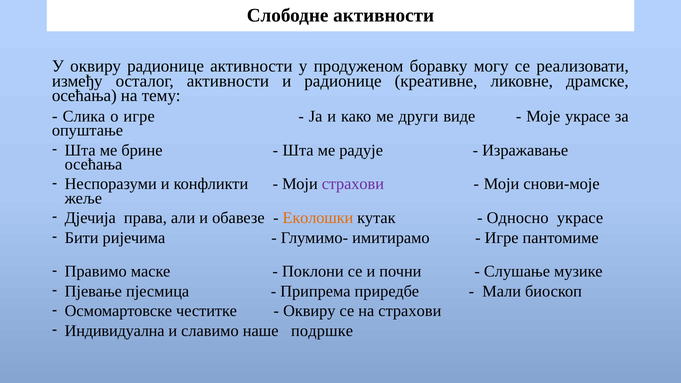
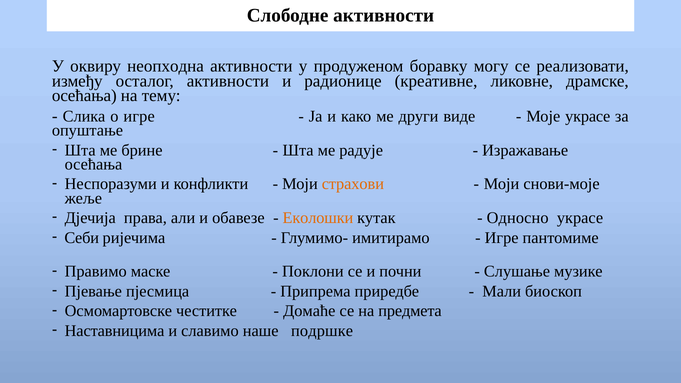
оквиру радионице: радионице -> неопходна
страхови at (353, 184) colour: purple -> orange
Бити: Бити -> Себи
Оквиру at (309, 311): Оквиру -> Домаће
на страхови: страхови -> предмета
Индивидуална: Индивидуална -> Наставницима
